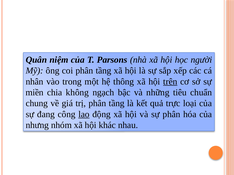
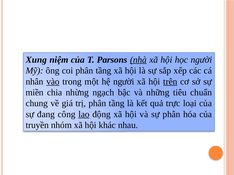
Quân: Quân -> Xung
nhà underline: none -> present
vào underline: none -> present
hệ thông: thông -> người
không: không -> nhừng
nhưng: nhưng -> truyền
